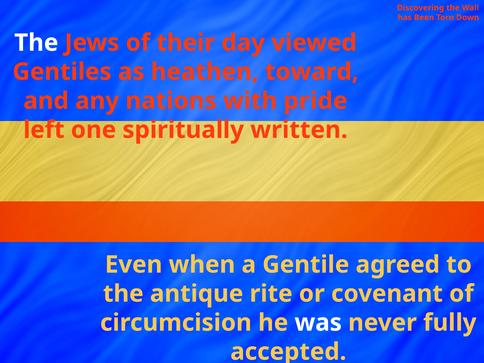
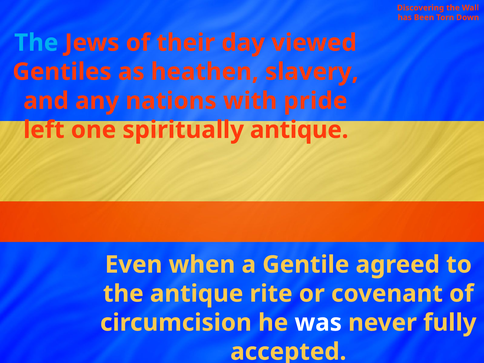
The at (36, 43) colour: white -> light blue
toward: toward -> slavery
spiritually written: written -> antique
